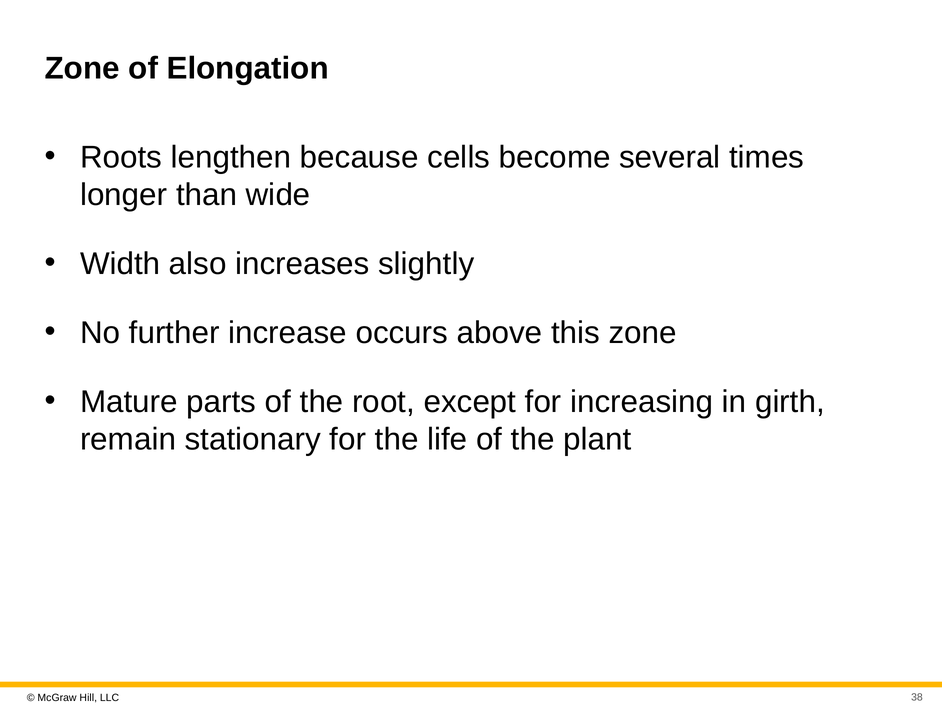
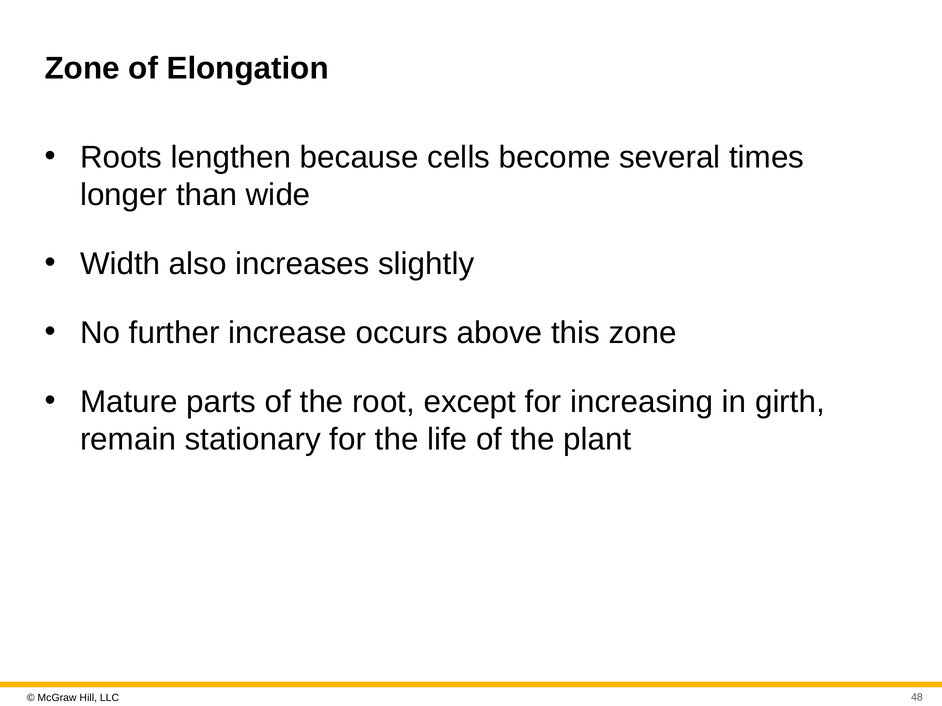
38: 38 -> 48
